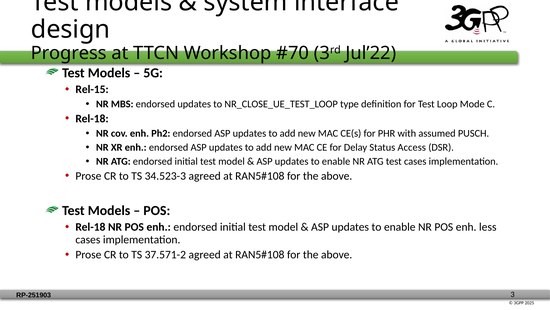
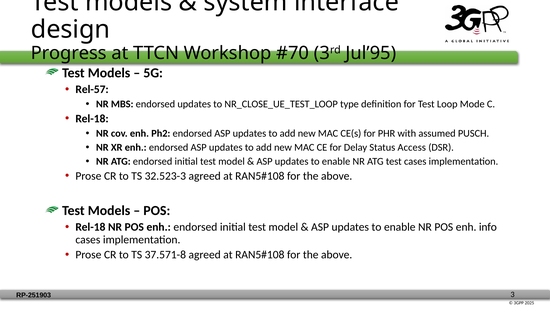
Jul’22: Jul’22 -> Jul’95
Rel-15: Rel-15 -> Rel-57
34.523-3: 34.523-3 -> 32.523-3
less: less -> info
37.571-2: 37.571-2 -> 37.571-8
